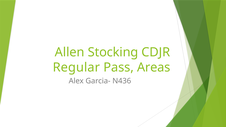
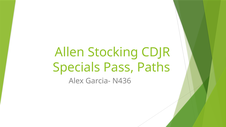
Regular: Regular -> Specials
Areas: Areas -> Paths
